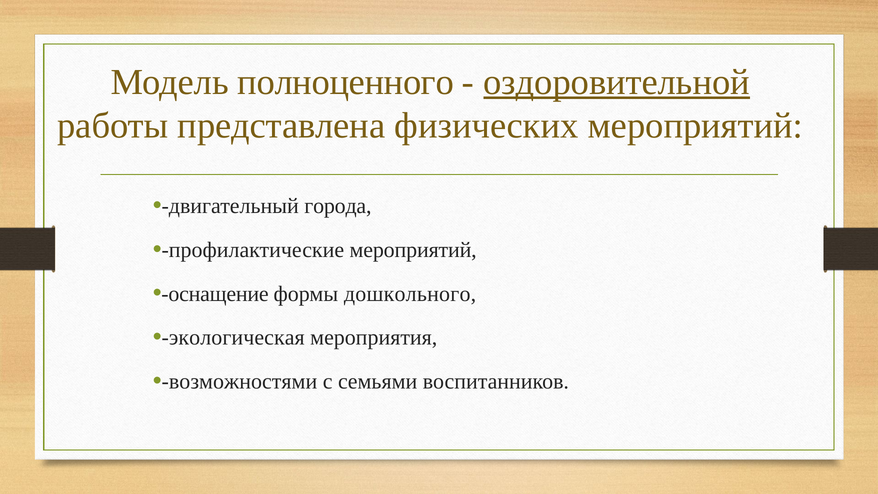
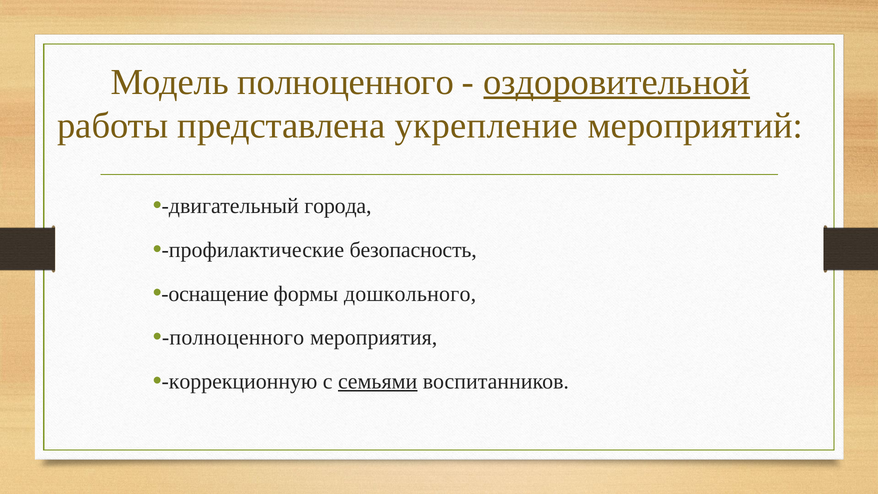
физических: физических -> укрепление
профилактические мероприятий: мероприятий -> безопасность
экологическая at (233, 338): экологическая -> полноценного
возможностями: возможностями -> коррекционную
семьями underline: none -> present
